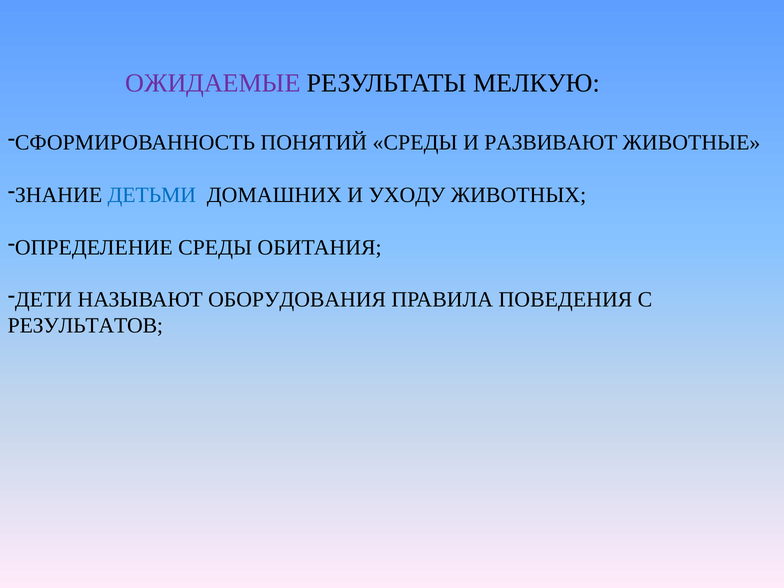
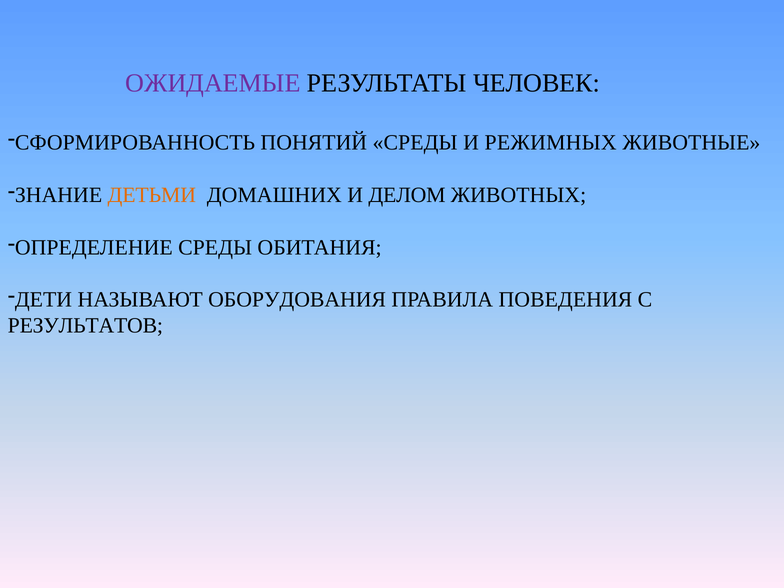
МЕЛКУЮ: МЕЛКУЮ -> ЧЕЛОВЕК
РАЗВИВАЮТ: РАЗВИВАЮТ -> РЕЖИМНЫХ
ДЕТЬМИ colour: blue -> orange
УХОДУ: УХОДУ -> ДЕЛОМ
